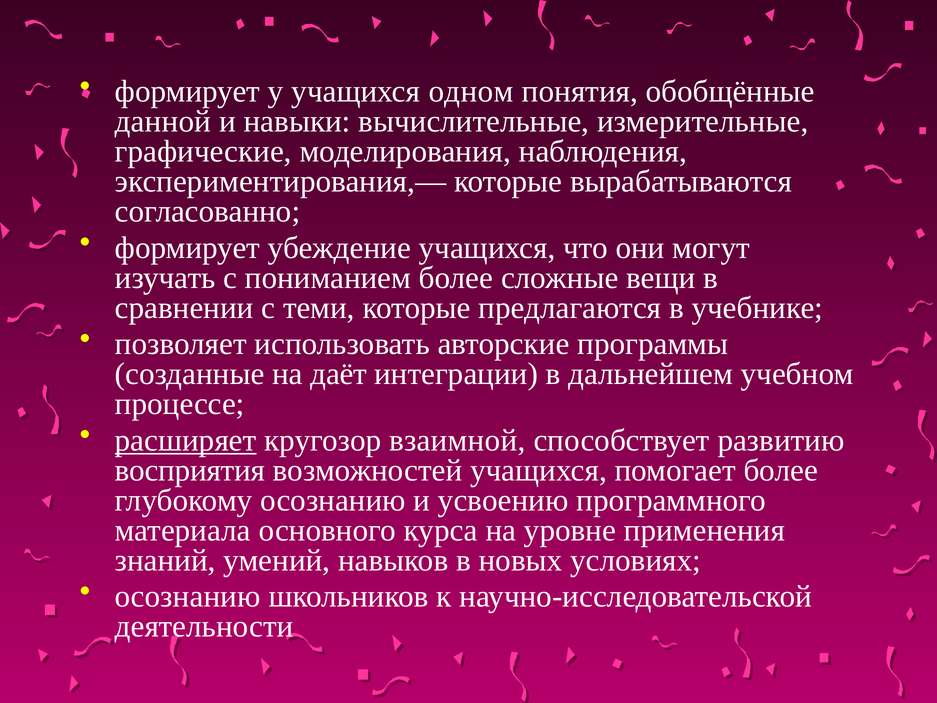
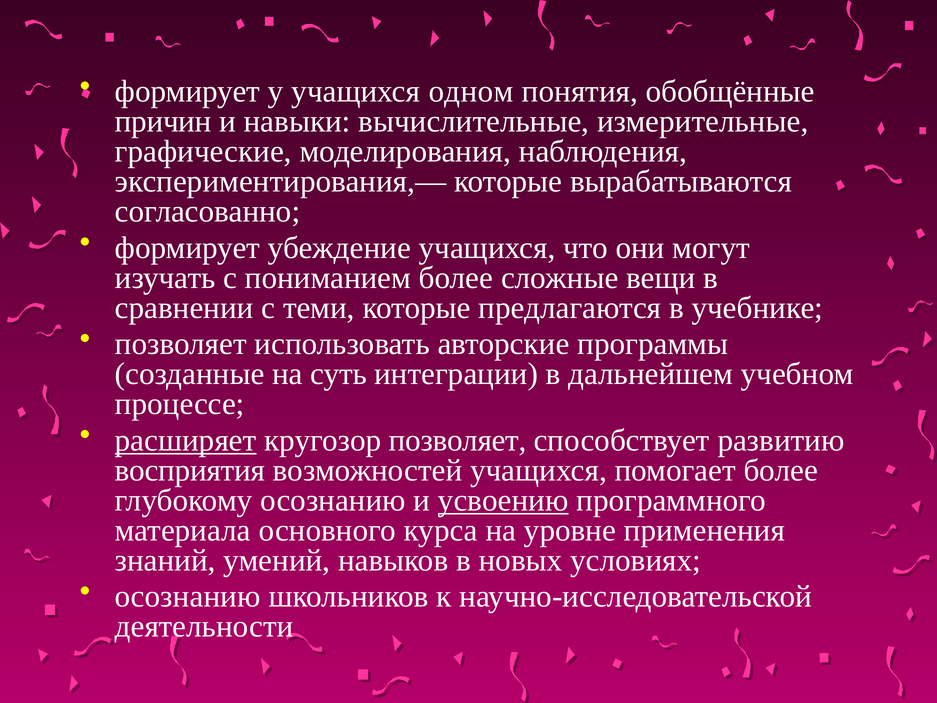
данной: данной -> причин
даёт: даёт -> суть
кругозор взаимной: взаимной -> позволяет
усвоению underline: none -> present
